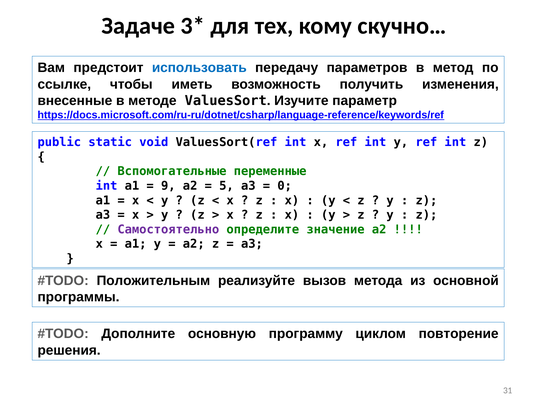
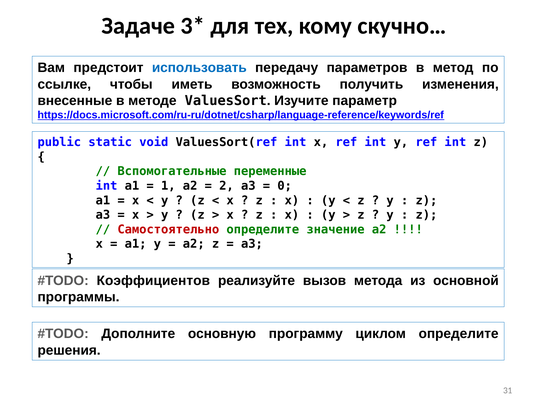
9: 9 -> 1
5: 5 -> 2
Самостоятельно colour: purple -> red
Положительным: Положительным -> Коэффициентов
циклом повторение: повторение -> определите
